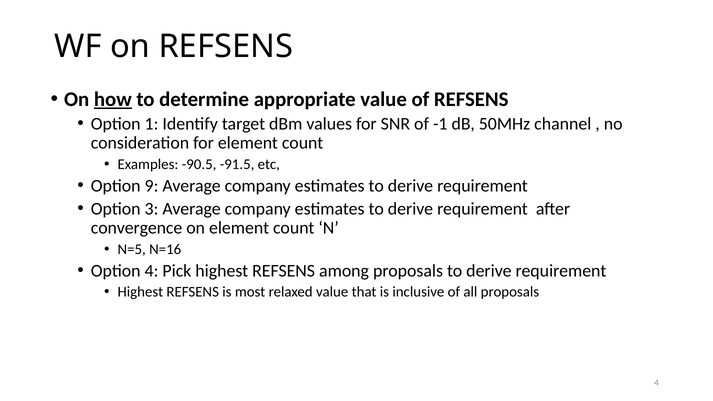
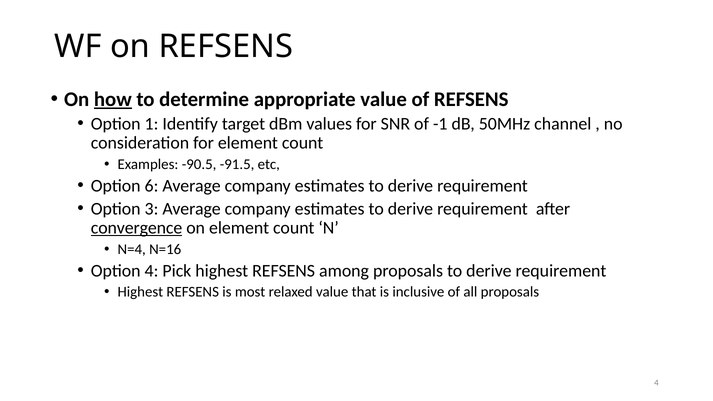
9: 9 -> 6
convergence underline: none -> present
N=5: N=5 -> N=4
